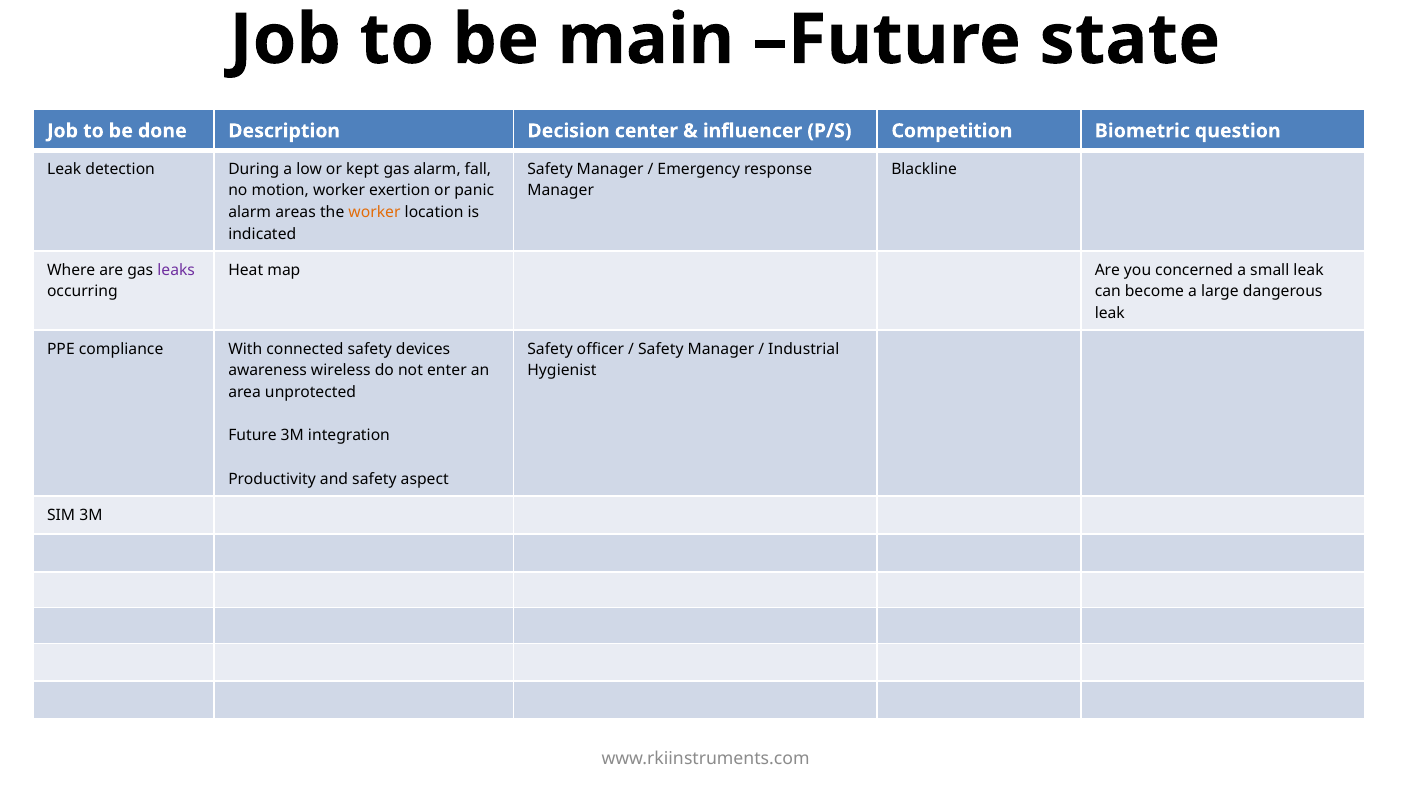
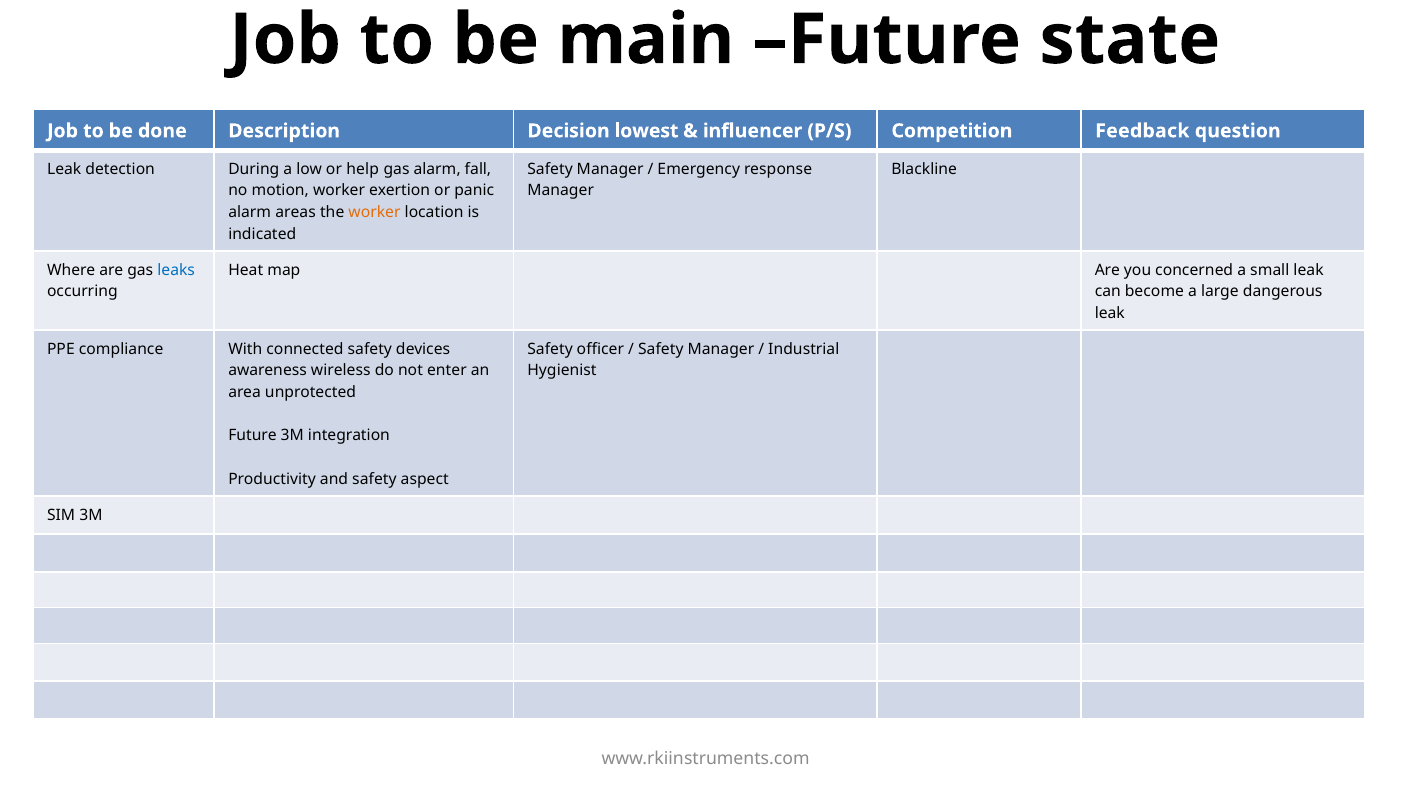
center: center -> lowest
Biometric: Biometric -> Feedback
kept: kept -> help
leaks colour: purple -> blue
